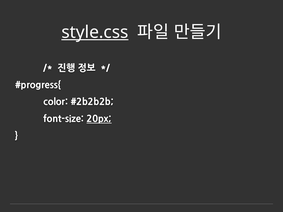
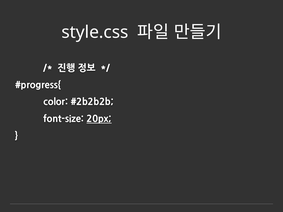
style.css underline: present -> none
